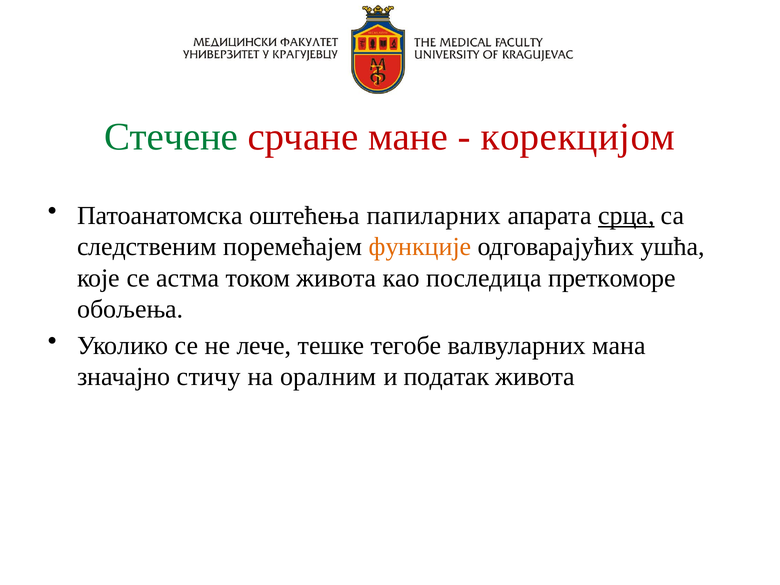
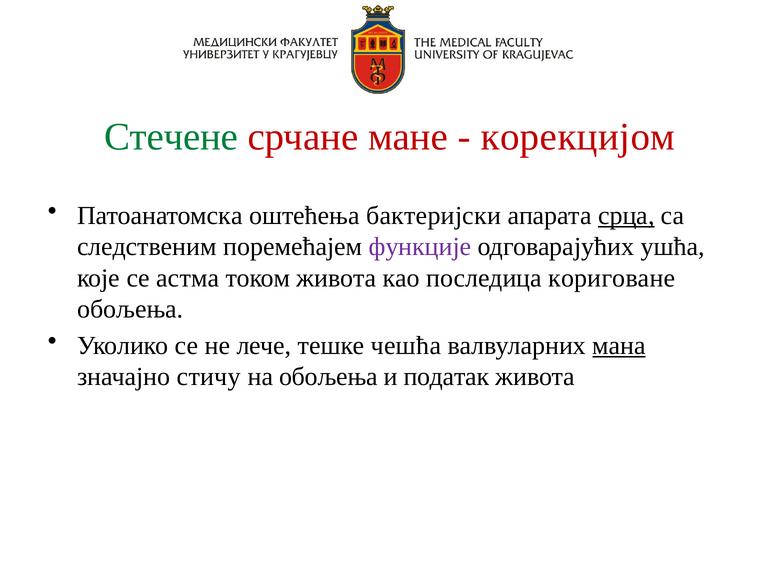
папиларних: папиларних -> бактеријски
функције colour: orange -> purple
преткоморе: преткоморе -> кориговане
тегобе: тегобе -> чешћа
мана underline: none -> present
на оралним: оралним -> обољења
